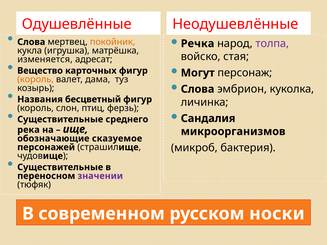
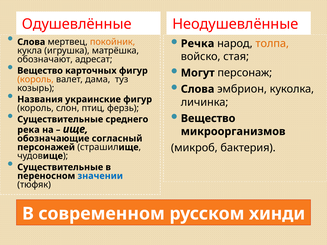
толпа colour: purple -> orange
изменяется: изменяется -> обозначают
бесцветный: бесцветный -> украинские
Сандалия at (208, 119): Сандалия -> Вещество
сказуемое: сказуемое -> согласный
значении colour: purple -> blue
носки: носки -> хинди
